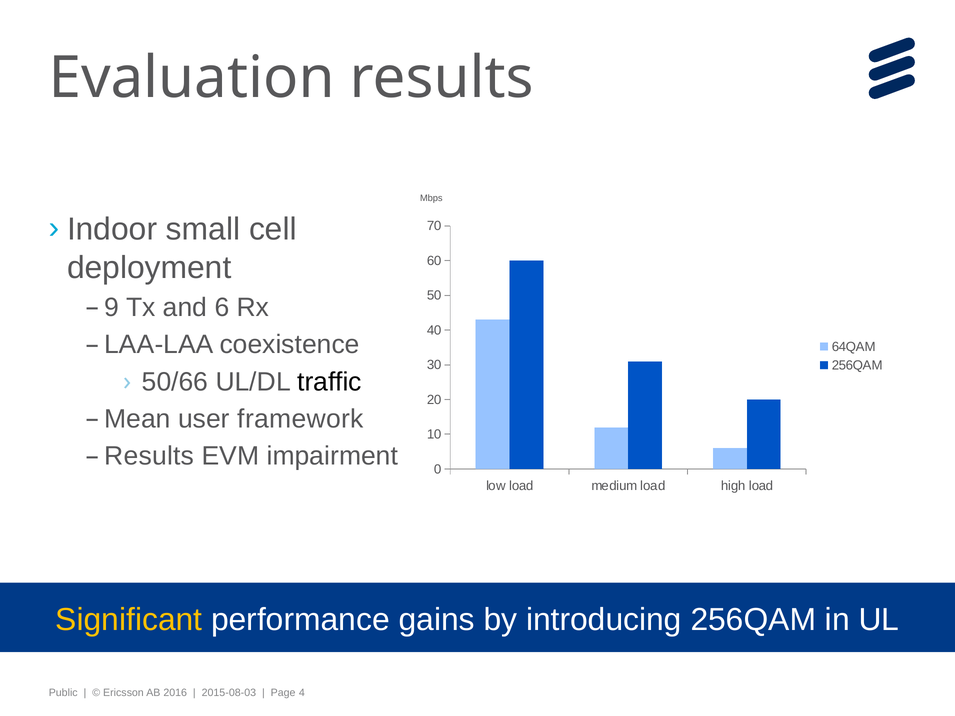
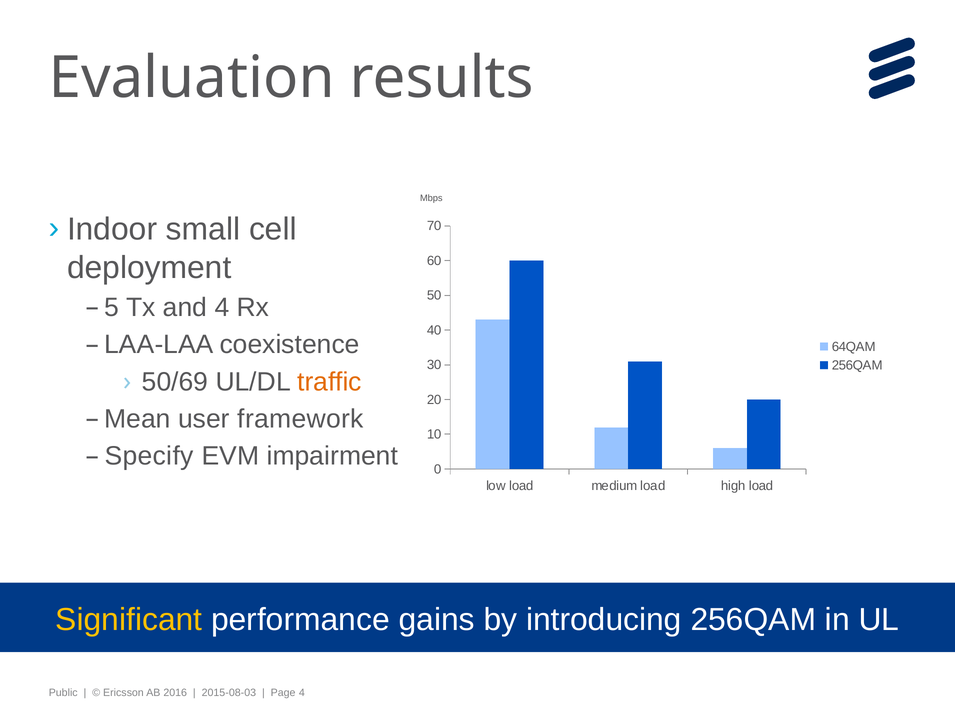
9: 9 -> 5
and 6: 6 -> 4
50/66: 50/66 -> 50/69
traffic colour: black -> orange
Results at (149, 456): Results -> Specify
